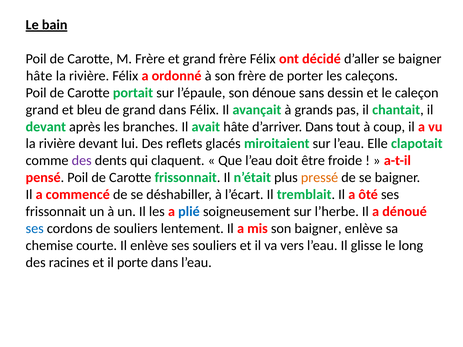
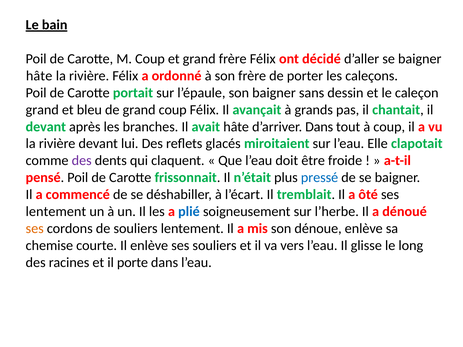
M Frère: Frère -> Coup
son dénoue: dénoue -> baigner
grand dans: dans -> coup
pressé colour: orange -> blue
frissonnait at (56, 212): frissonnait -> lentement
ses at (35, 229) colour: blue -> orange
son baigner: baigner -> dénoue
